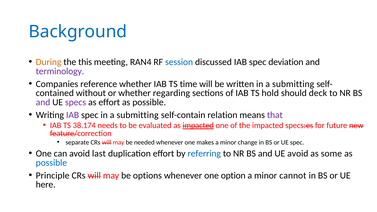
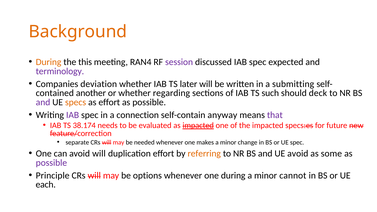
Background colour: blue -> orange
session colour: blue -> purple
deviation: deviation -> expected
reference: reference -> deviation
time: time -> later
without: without -> another
hold: hold -> such
specs colour: purple -> orange
spec in a submitting: submitting -> connection
relation: relation -> anyway
avoid last: last -> will
referring colour: blue -> orange
possible at (51, 163) colour: blue -> purple
one option: option -> during
here: here -> each
